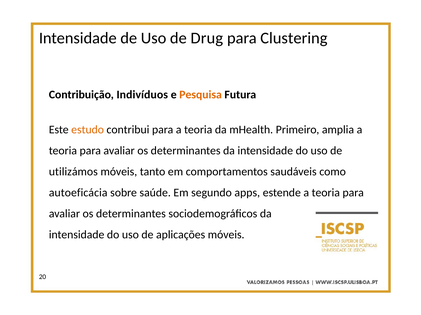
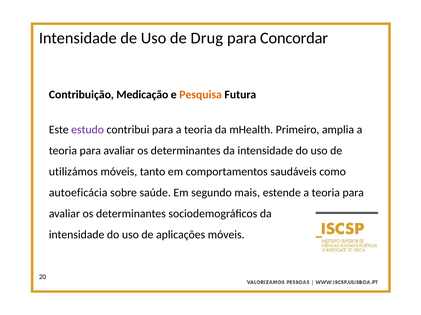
Clustering: Clustering -> Concordar
Indivíduos: Indivíduos -> Medicação
estudo colour: orange -> purple
apps: apps -> mais
